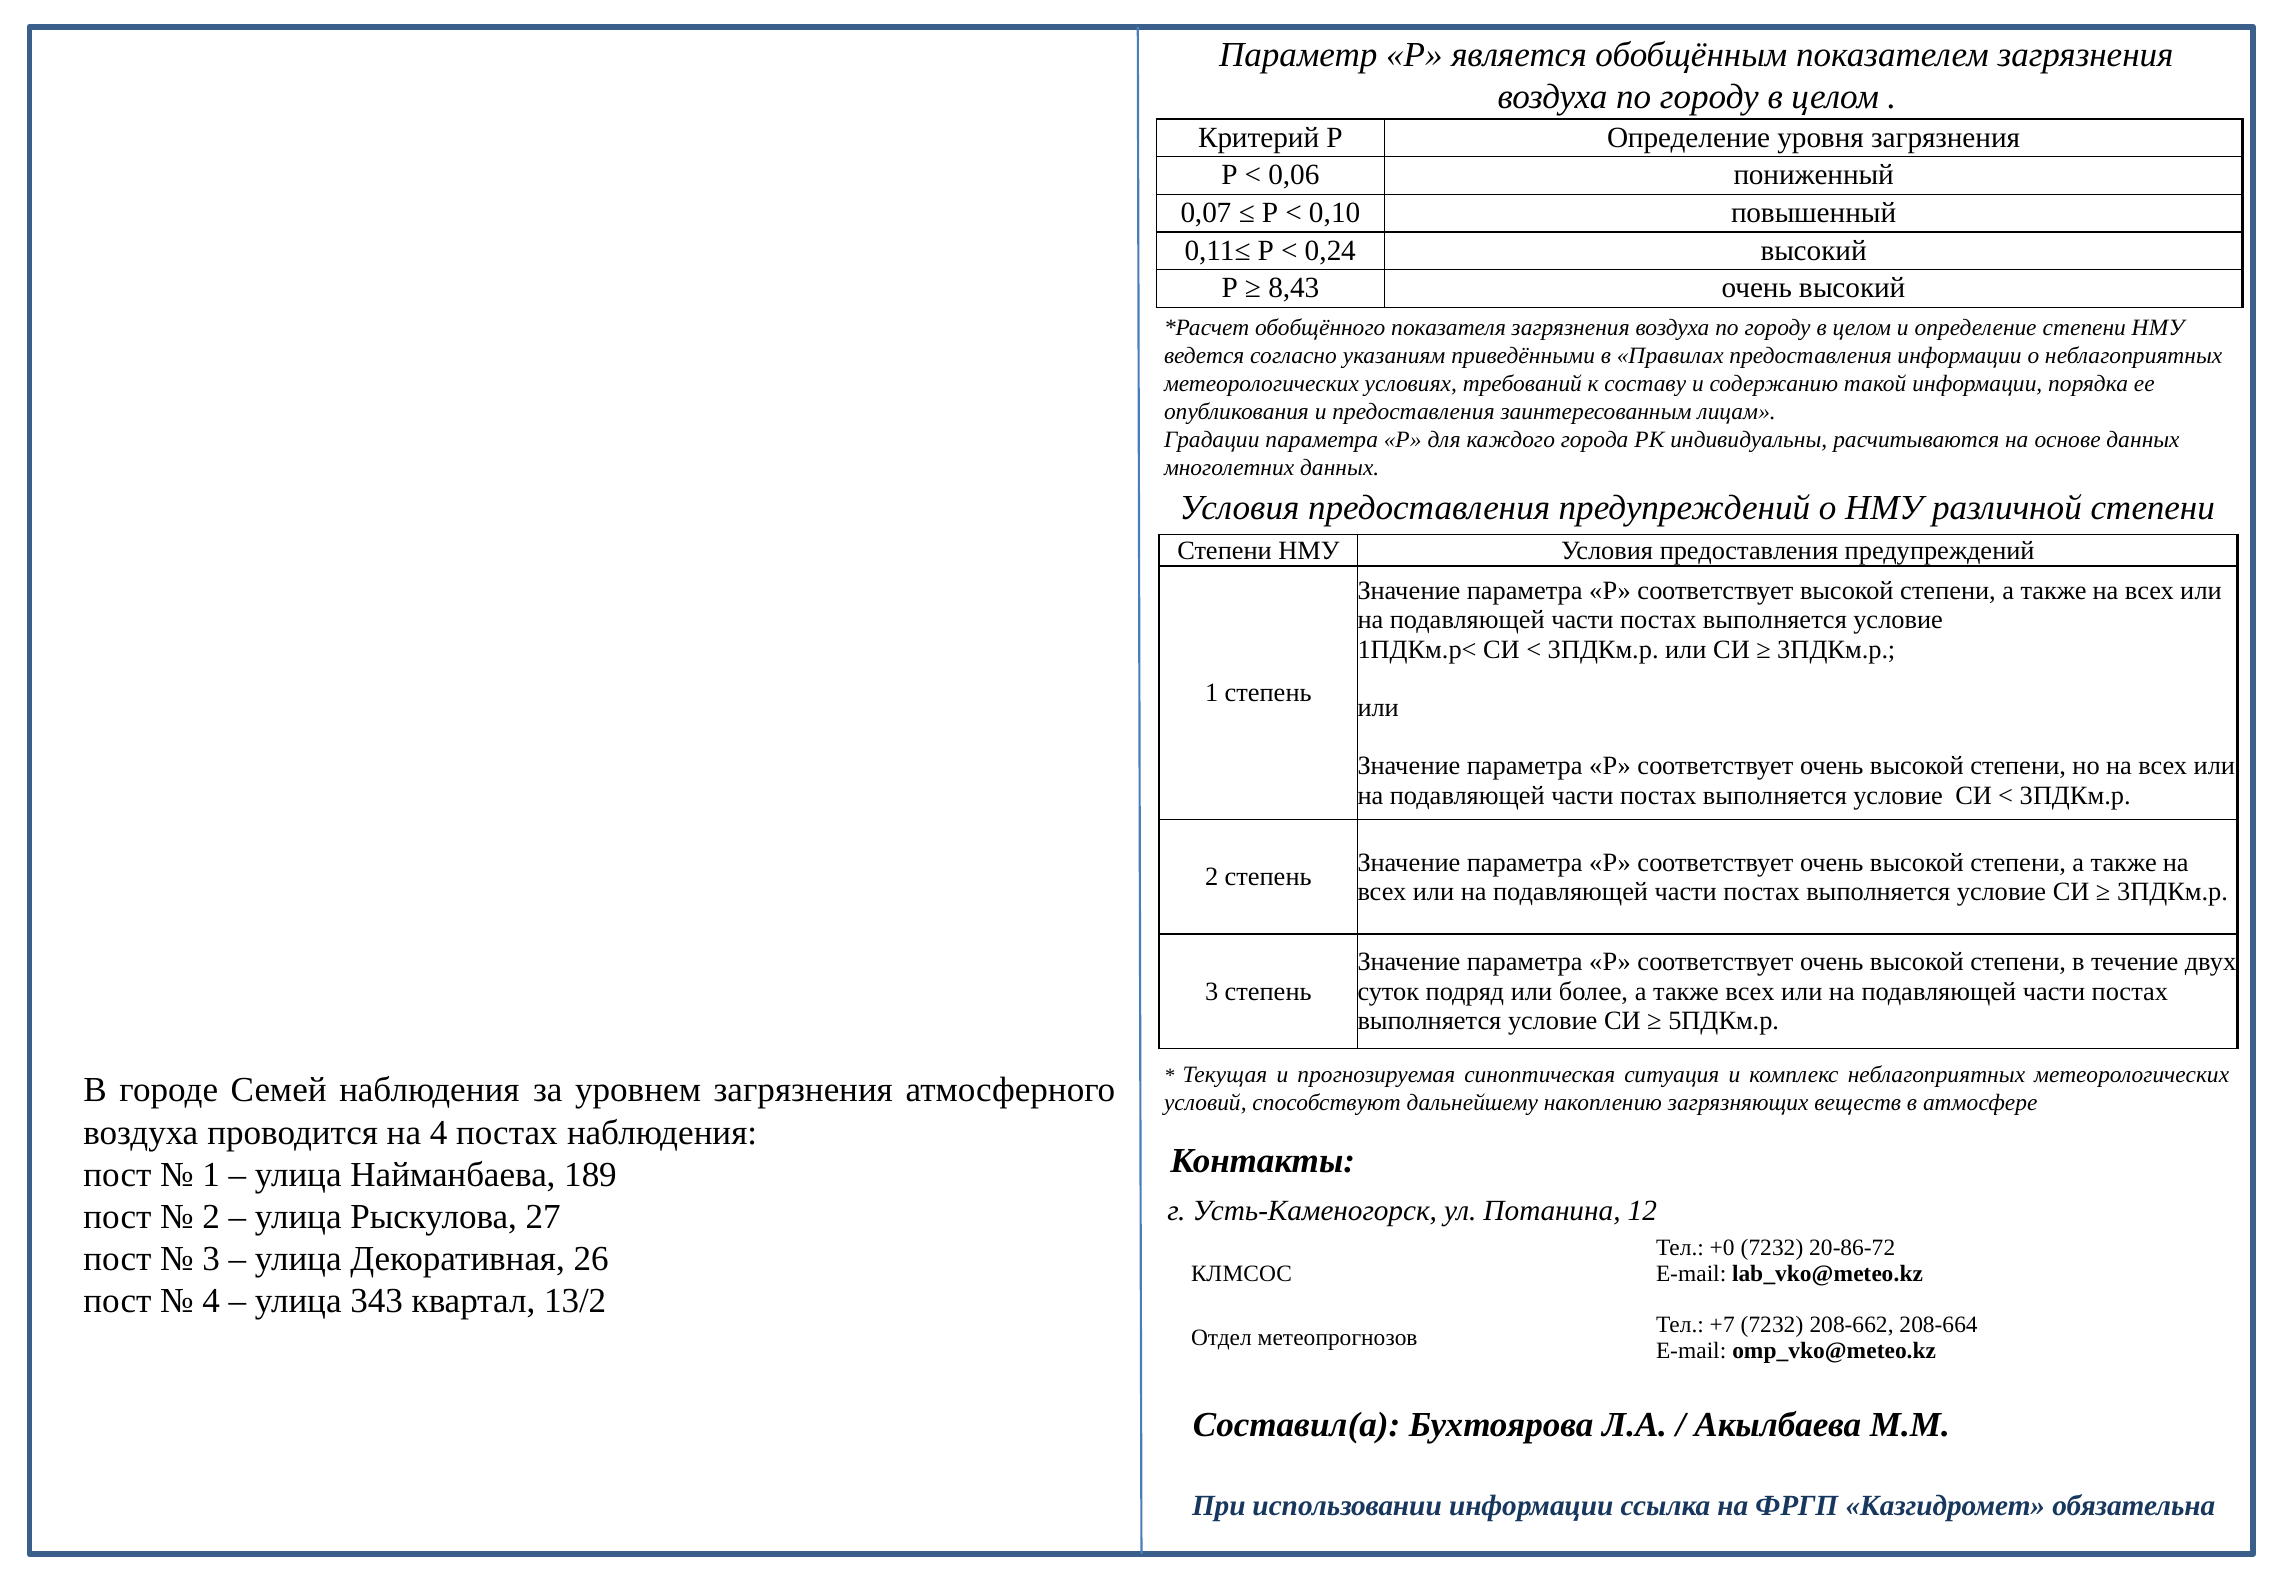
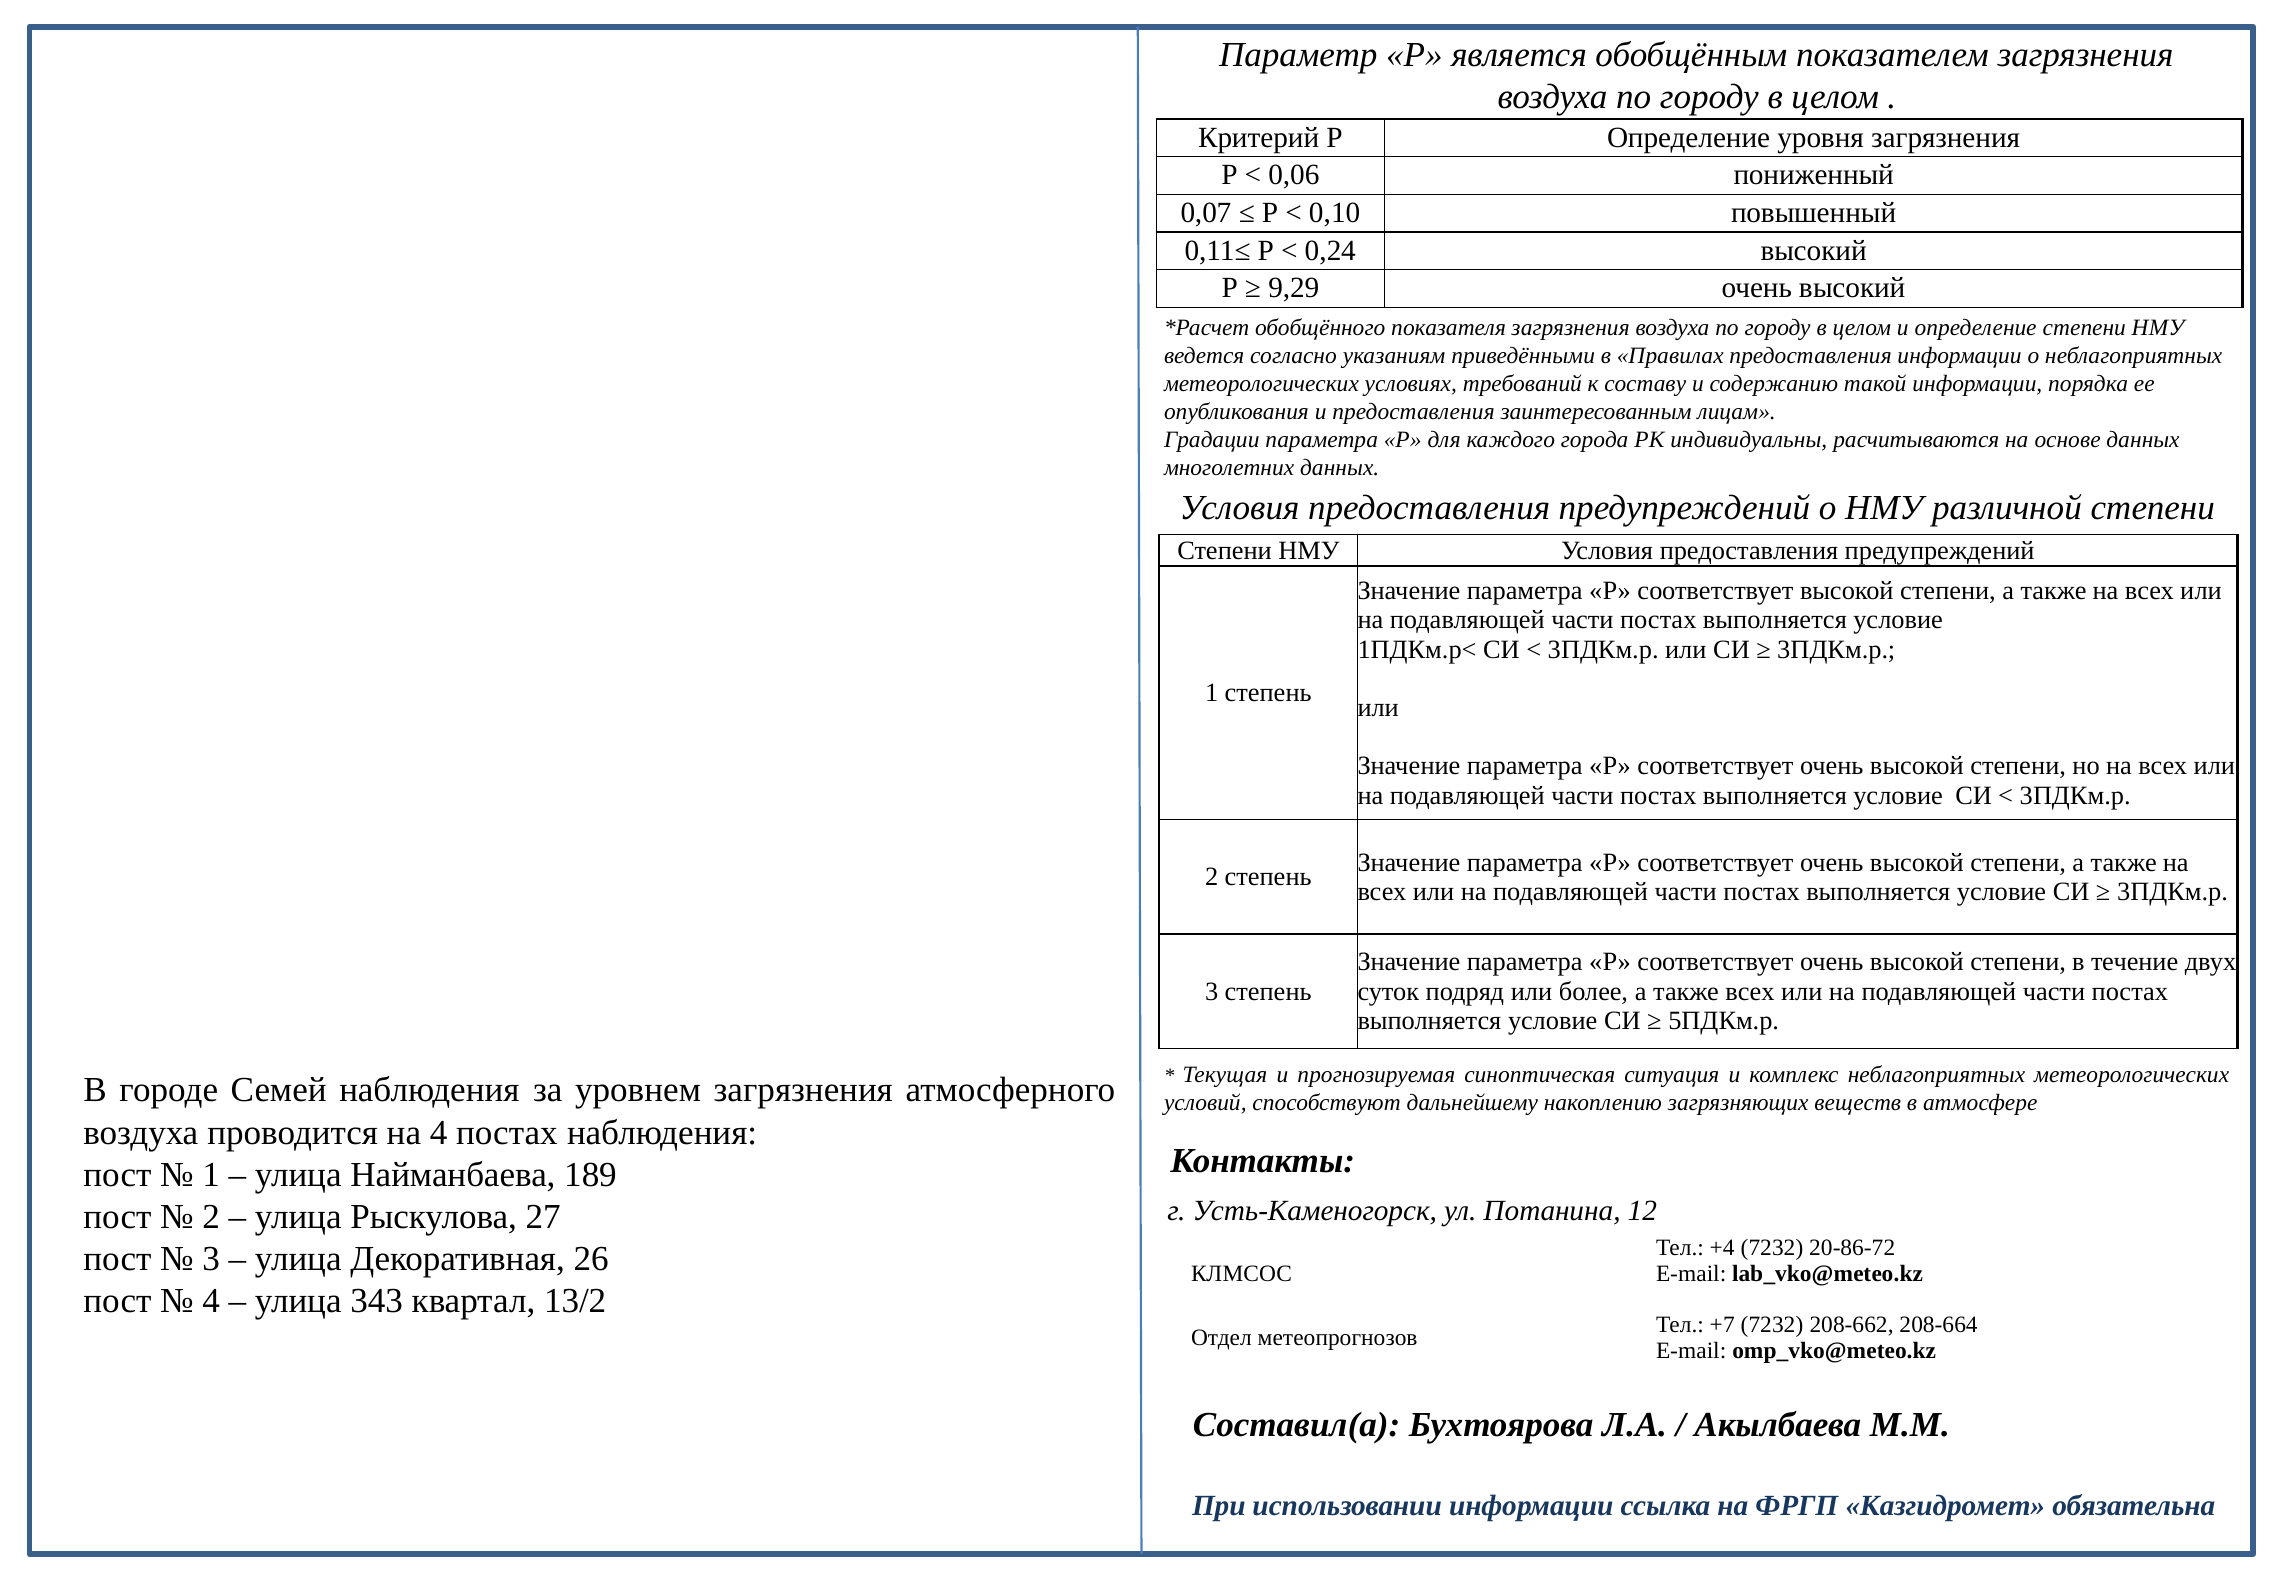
8,43: 8,43 -> 9,29
+0: +0 -> +4
